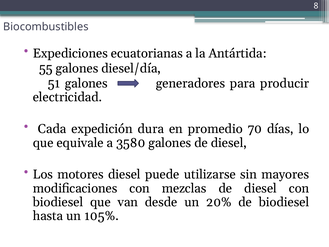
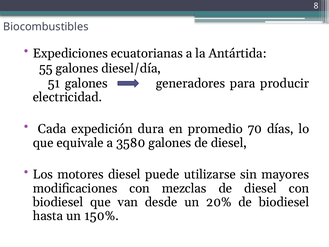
105%: 105% -> 150%
